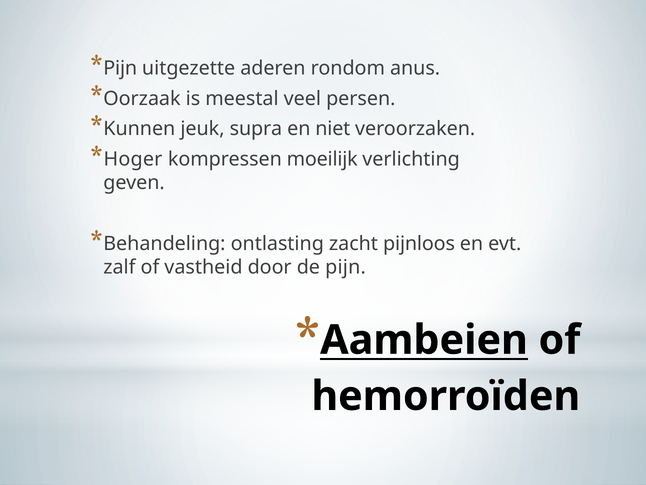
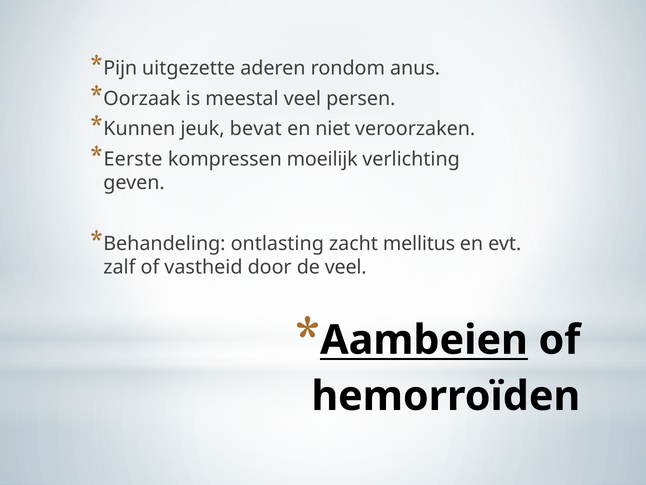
supra: supra -> bevat
Hoger: Hoger -> Eerste
pijnloos: pijnloos -> mellitus
de pijn: pijn -> veel
